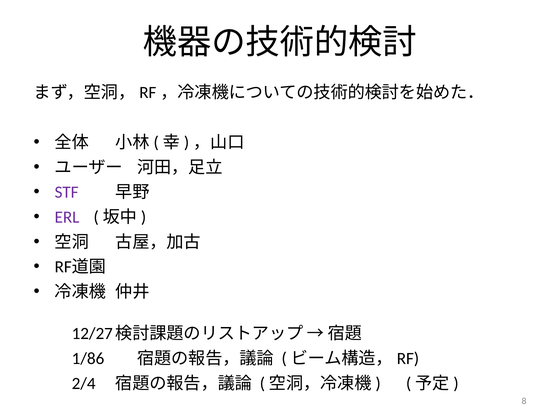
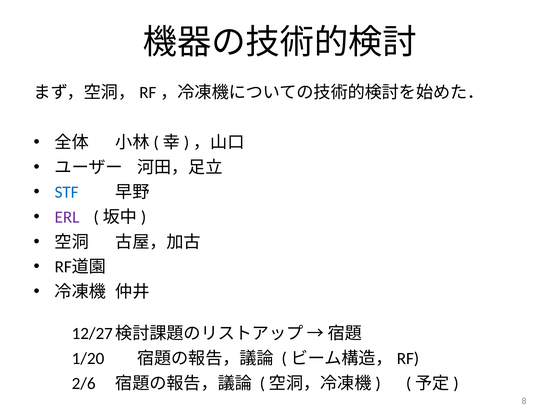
STF colour: purple -> blue
1/86: 1/86 -> 1/20
2/4: 2/4 -> 2/6
